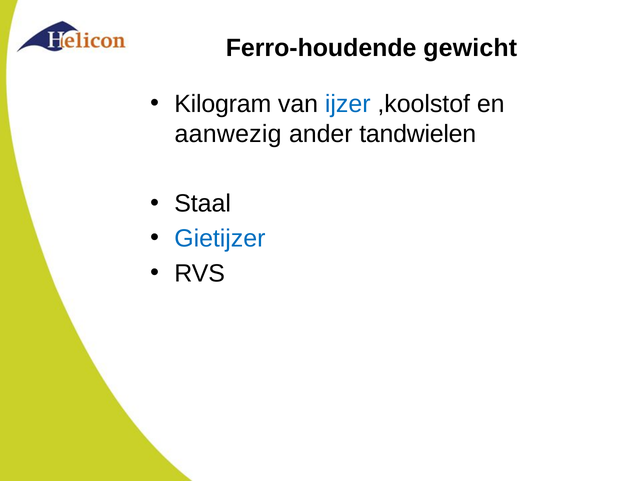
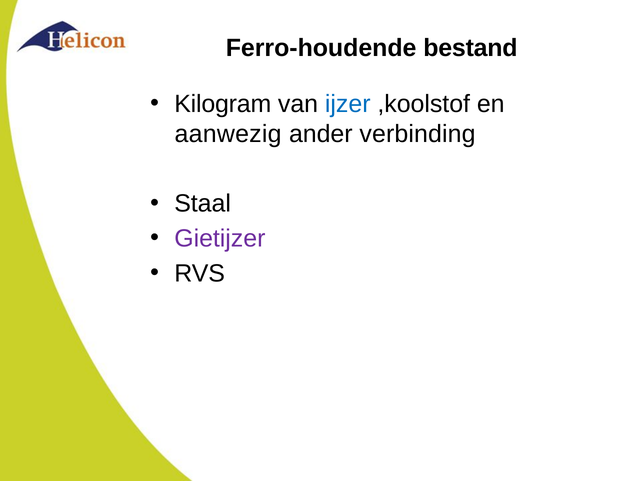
gewicht: gewicht -> bestand
tandwielen: tandwielen -> verbinding
Gietijzer colour: blue -> purple
